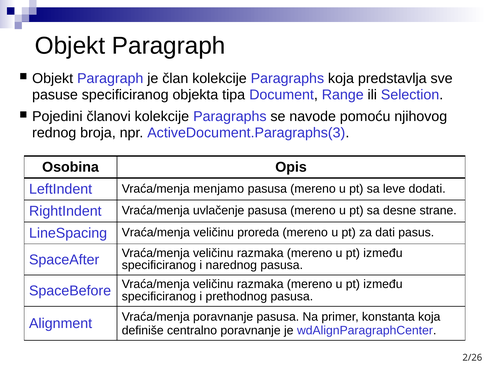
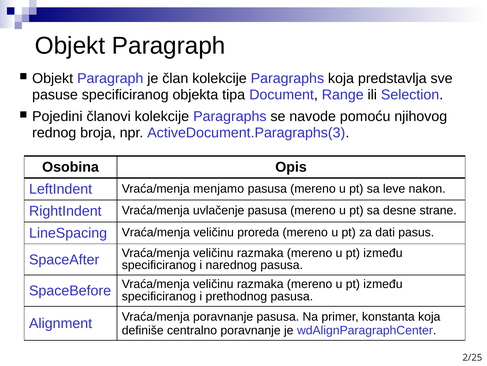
dodati: dodati -> nakon
2/26: 2/26 -> 2/25
